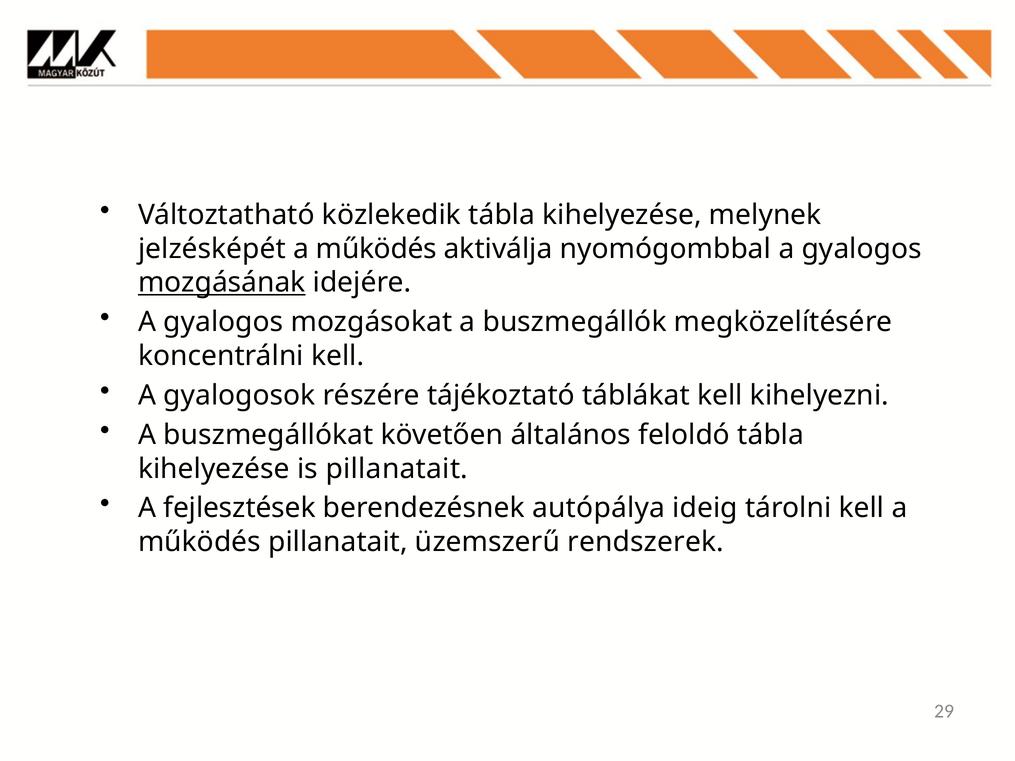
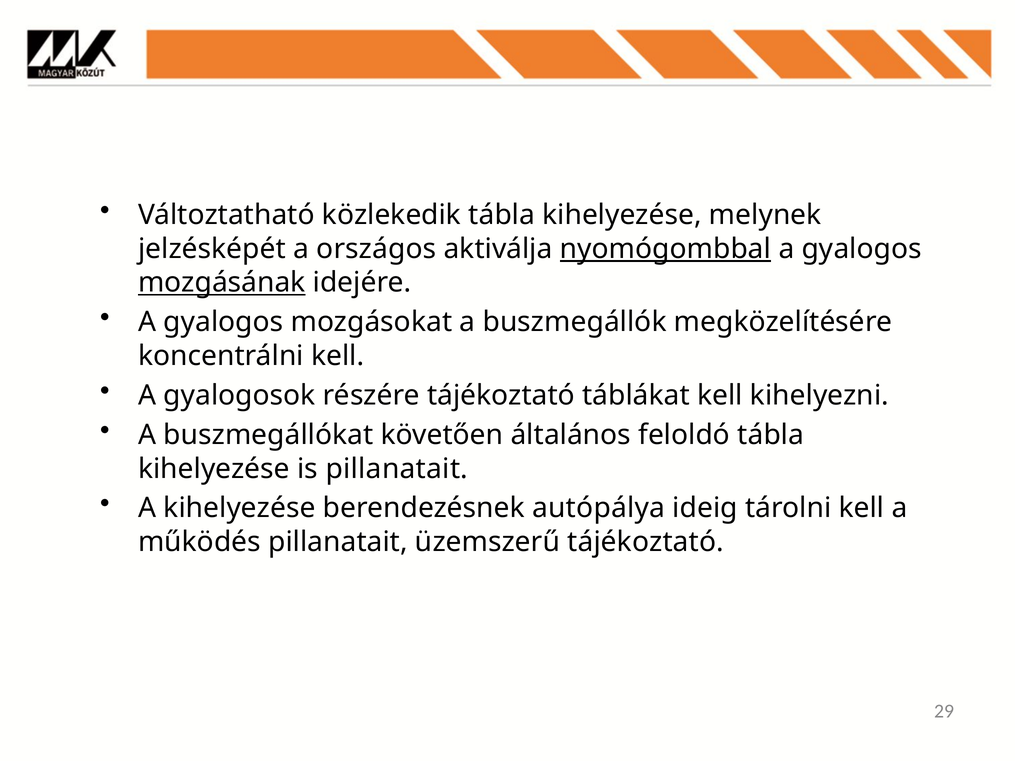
jelzésképét a működés: működés -> országos
nyomógombbal underline: none -> present
A fejlesztések: fejlesztések -> kihelyezése
üzemszerű rendszerek: rendszerek -> tájékoztató
